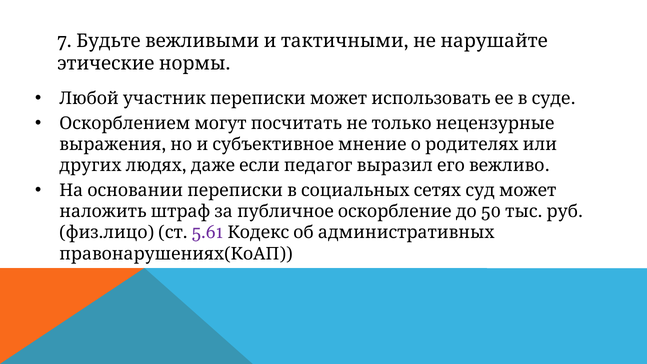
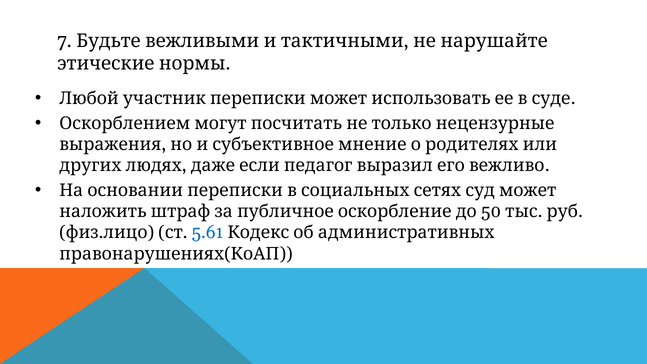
5.61 colour: purple -> blue
